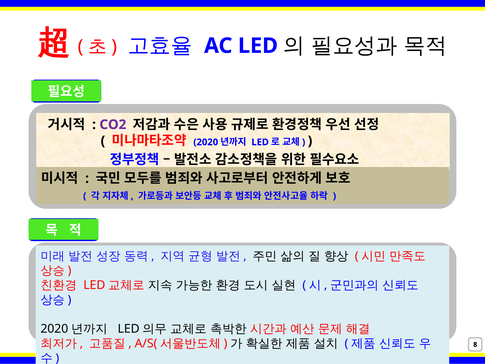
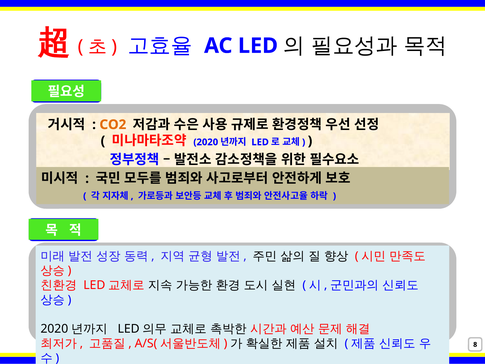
CO2 colour: purple -> orange
